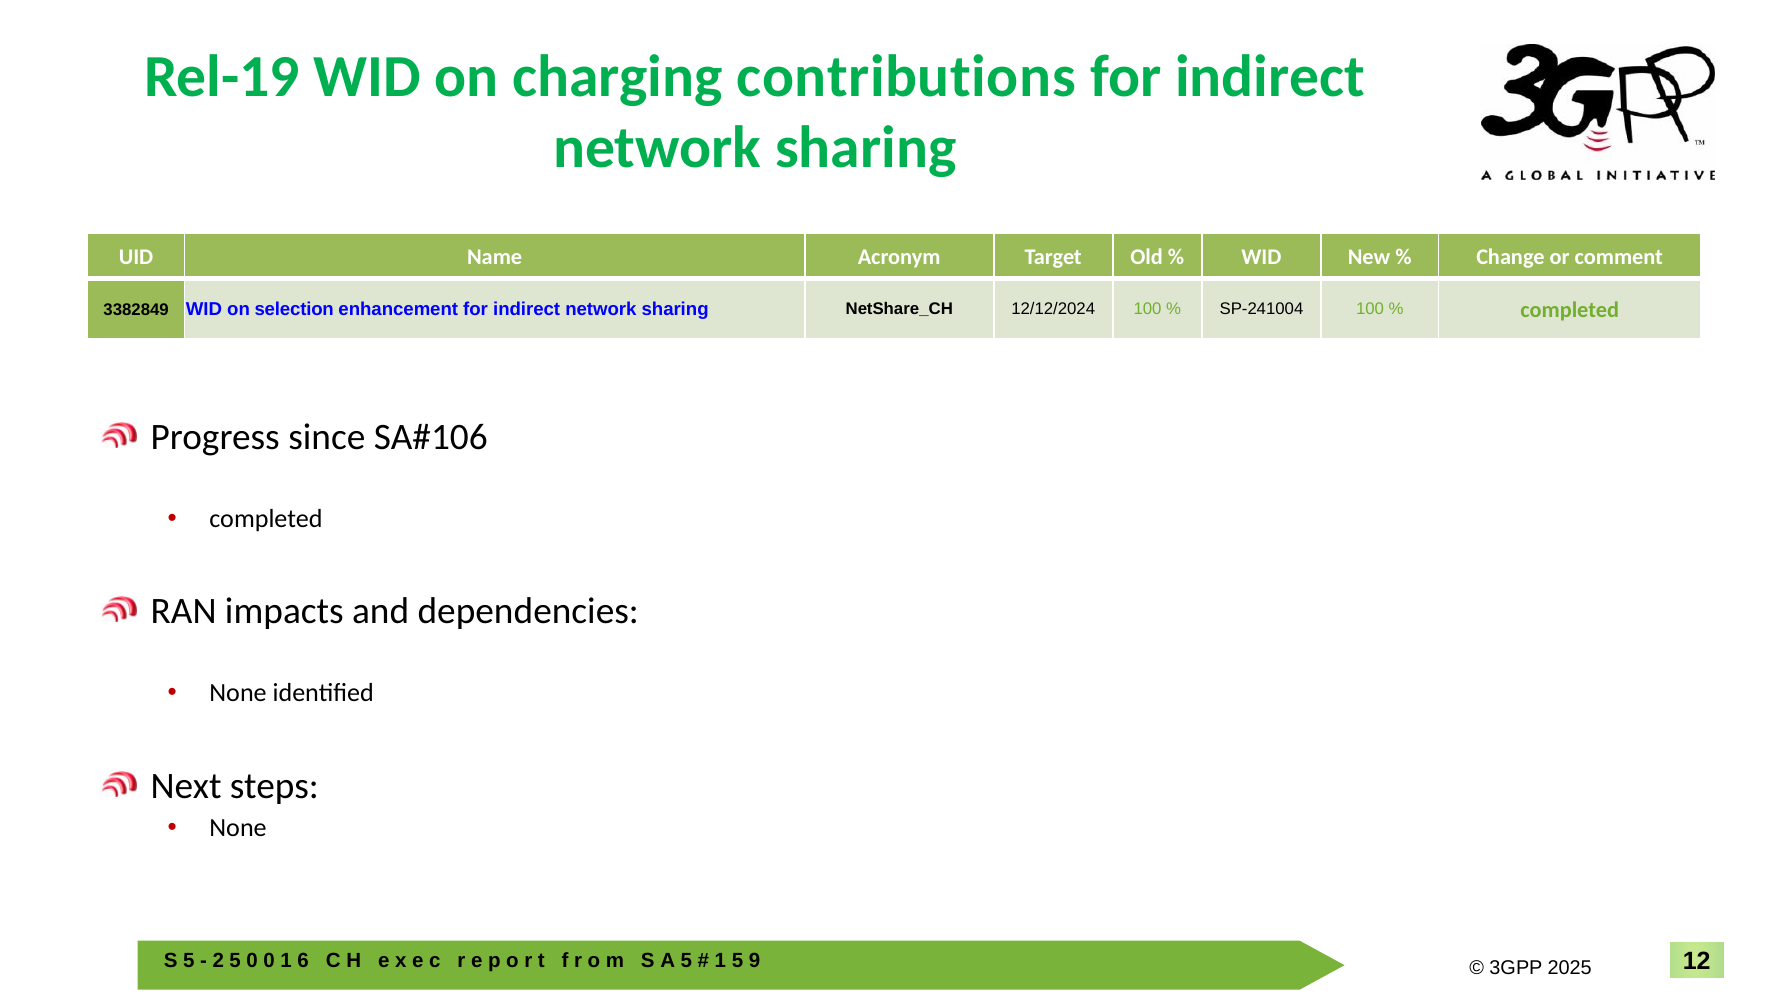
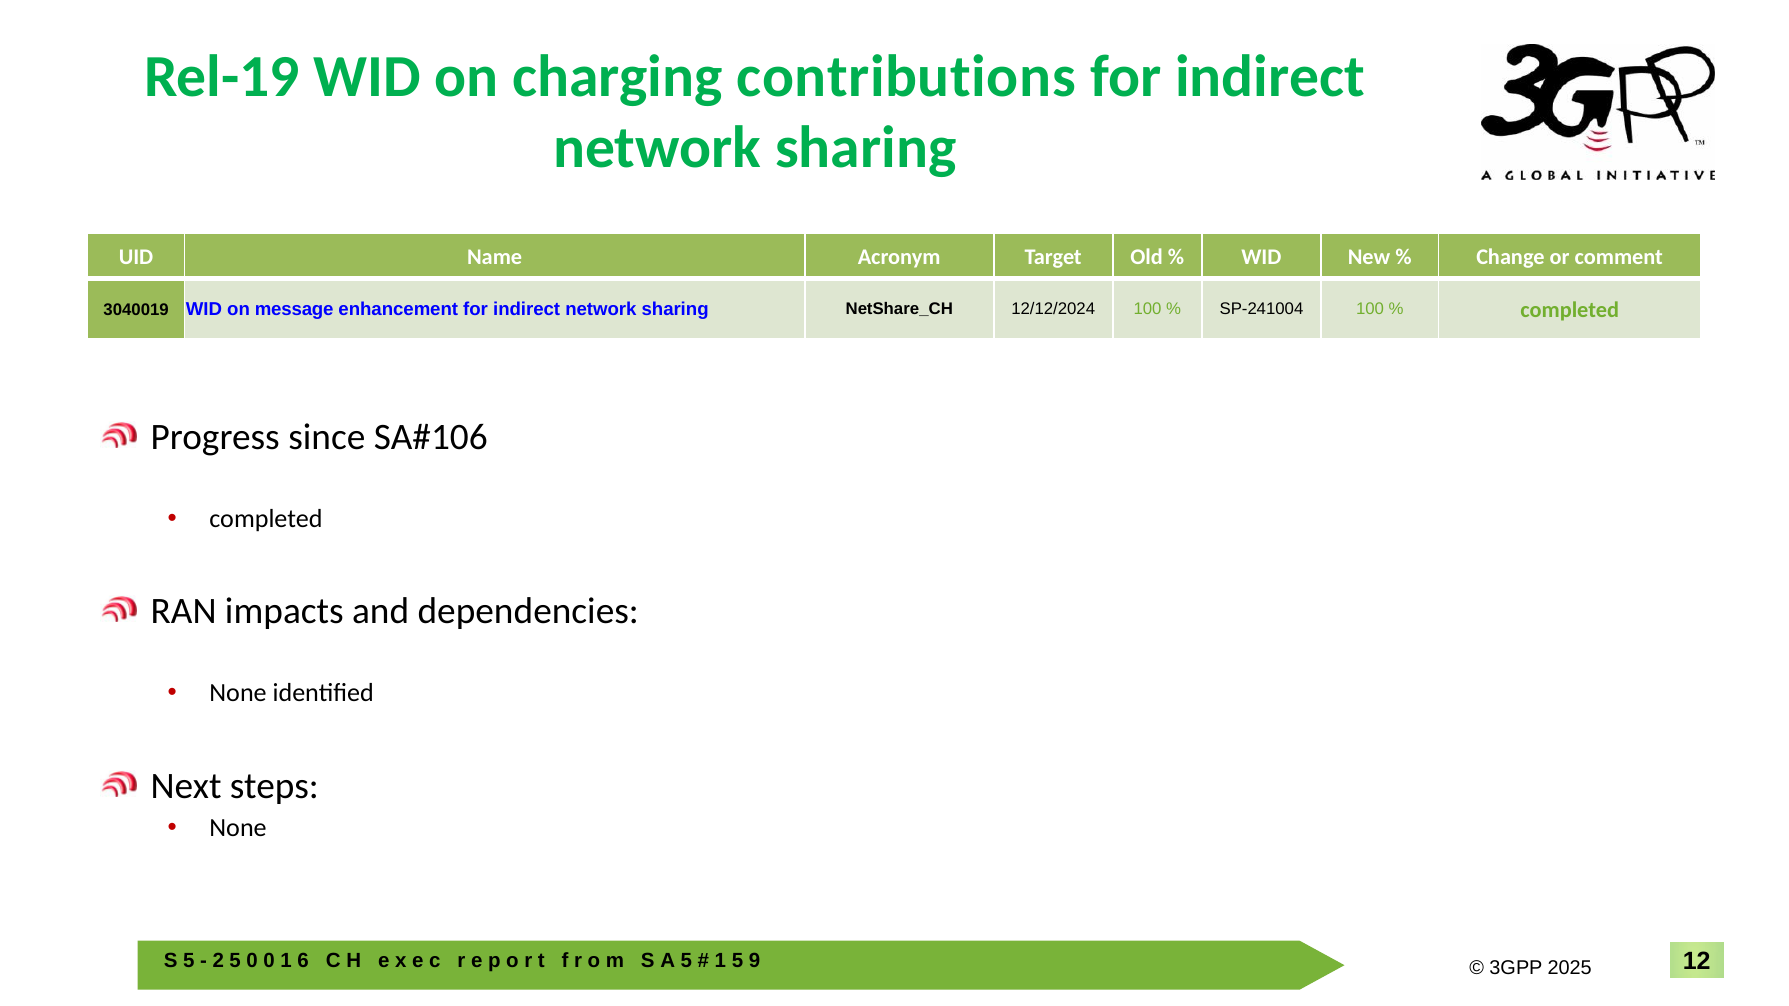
3382849: 3382849 -> 3040019
selection: selection -> message
